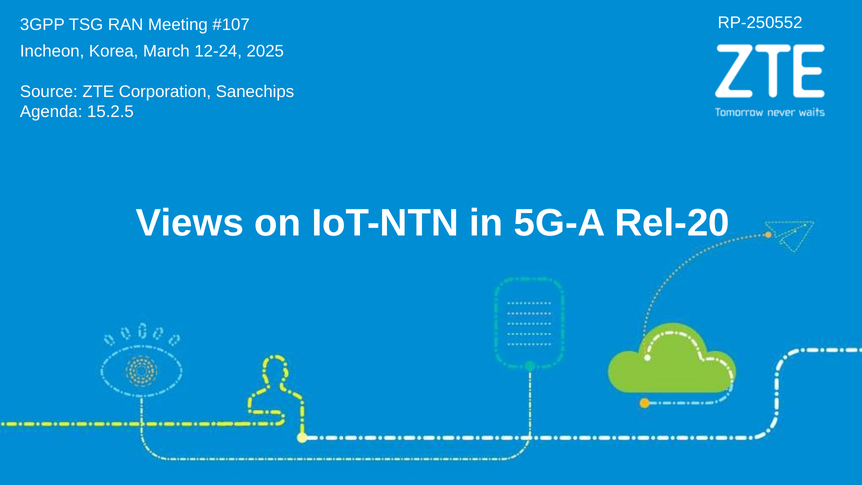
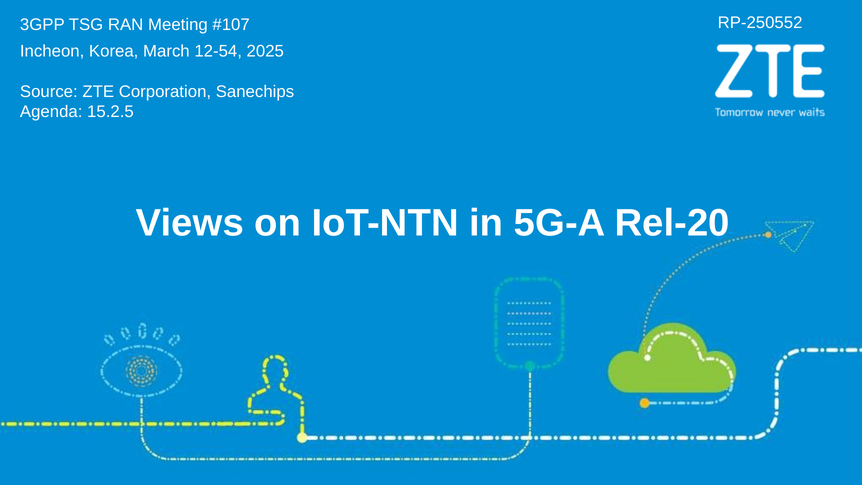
12-24: 12-24 -> 12-54
